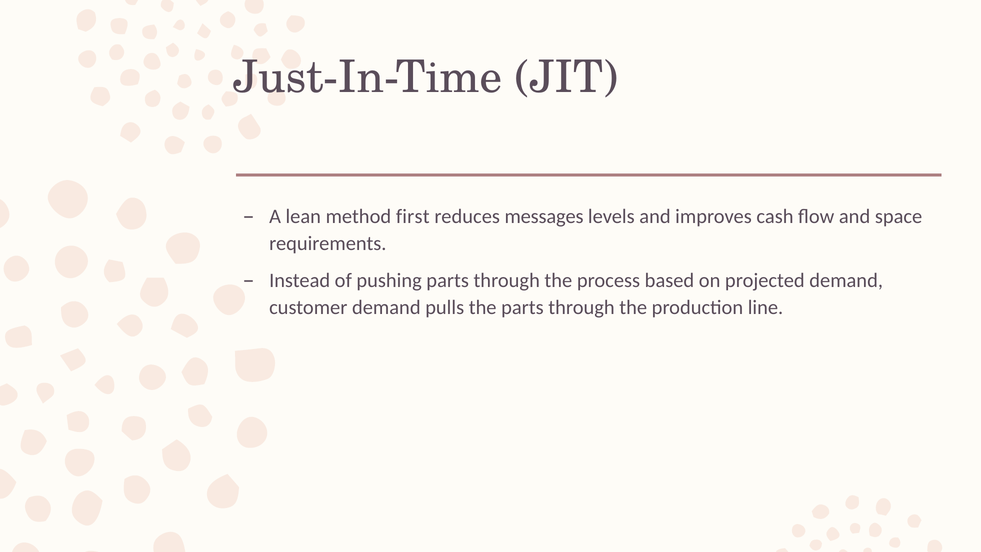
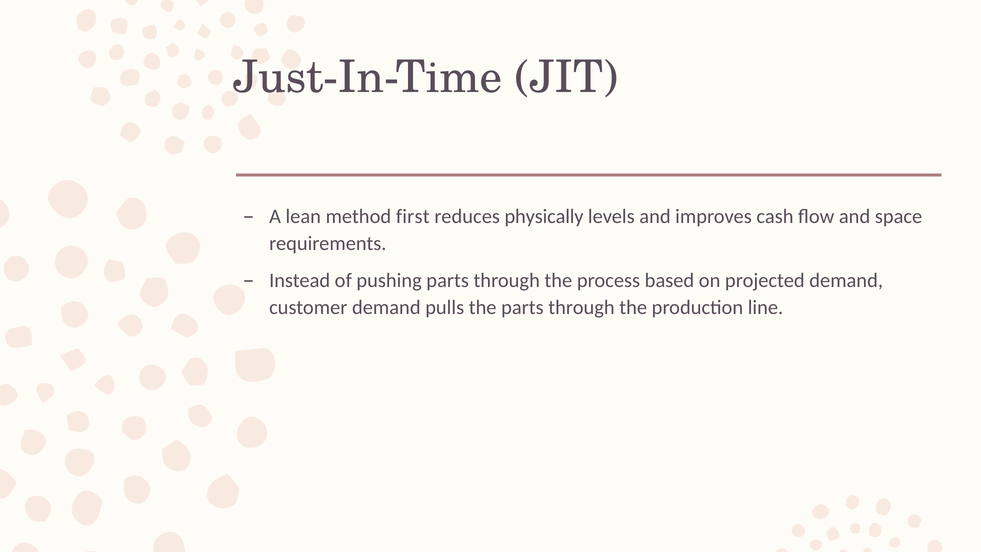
messages: messages -> physically
